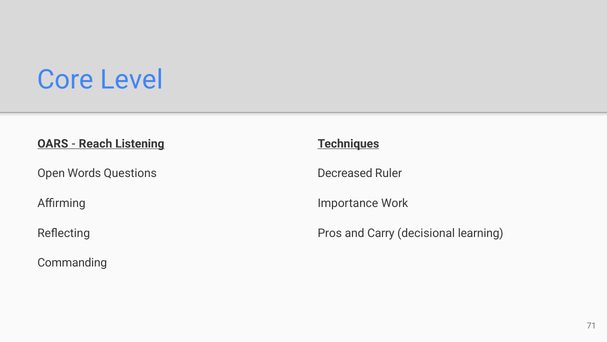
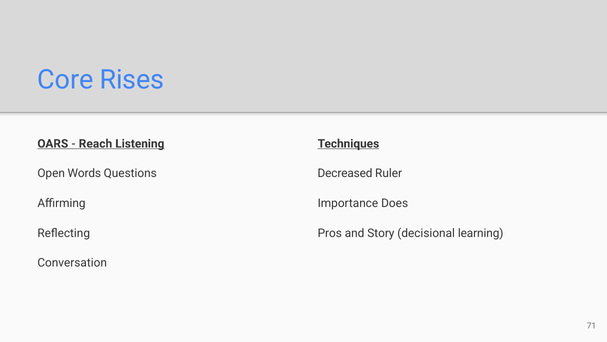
Level: Level -> Rises
Work: Work -> Does
Carry: Carry -> Story
Commanding: Commanding -> Conversation
